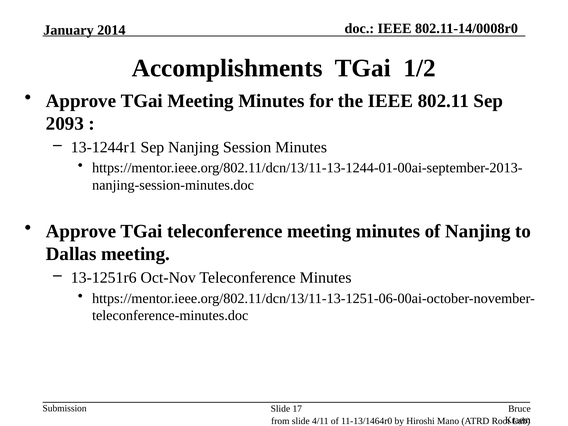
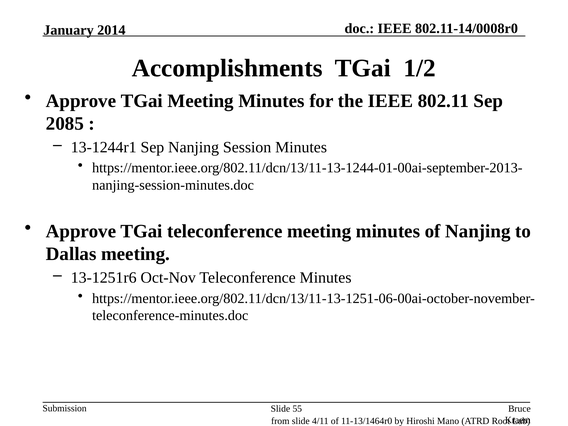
2093: 2093 -> 2085
17: 17 -> 55
